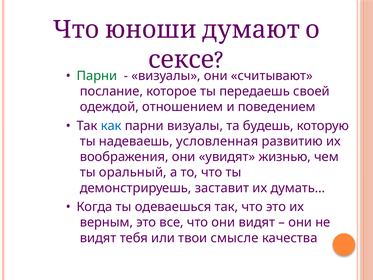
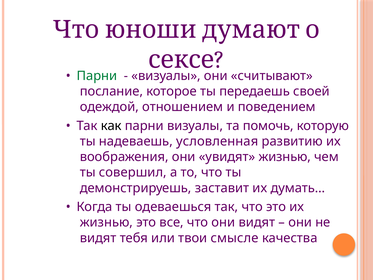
как colour: blue -> black
будешь: будешь -> помочь
оральный: оральный -> совершил
верным at (106, 222): верным -> жизнью
